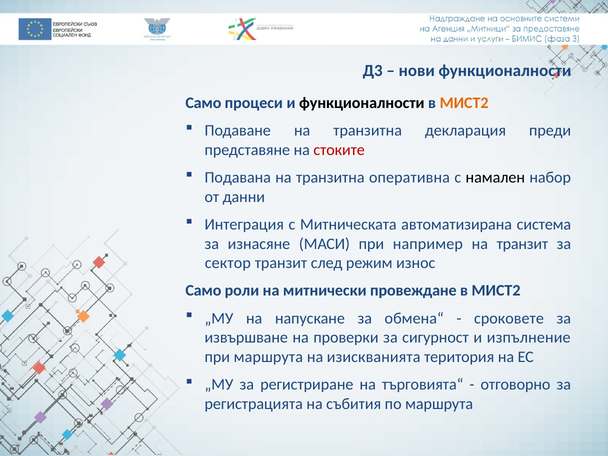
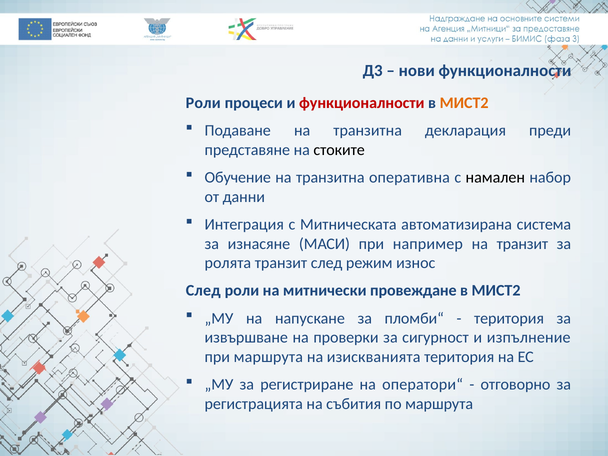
Само at (203, 103): Само -> Роли
функционалности at (362, 103) colour: black -> red
стоките colour: red -> black
Подавана: Подавана -> Обучение
сектор: сектор -> ролята
Само at (203, 291): Само -> След
обмена“: обмена“ -> пломби“
сроковете at (509, 318): сроковете -> територия
търговията“: търговията“ -> оператори“
